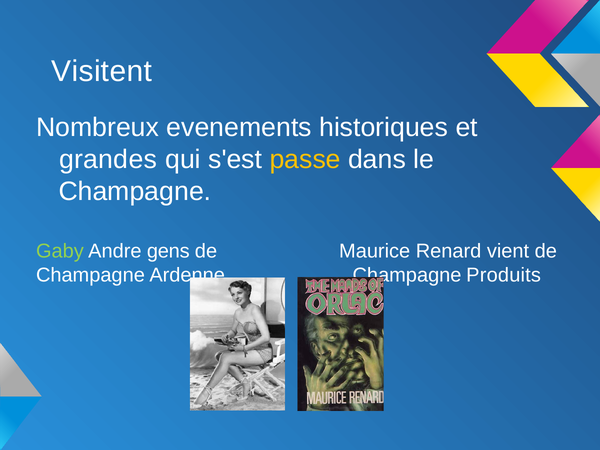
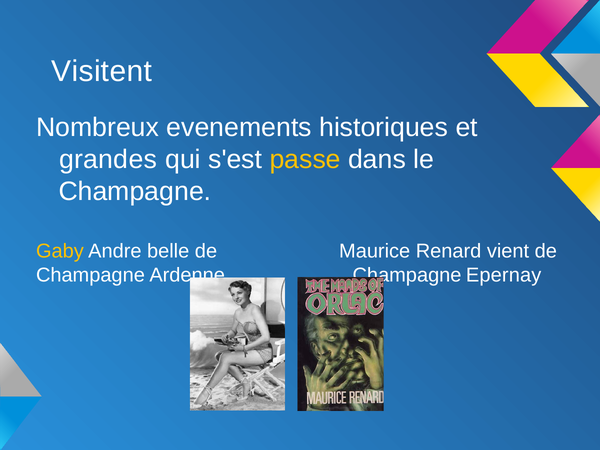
Gaby colour: light green -> yellow
gens: gens -> belle
Produits: Produits -> Epernay
